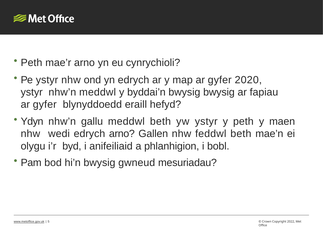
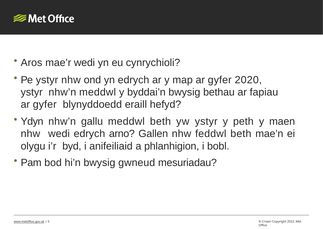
Peth at (31, 62): Peth -> Aros
mae’r arno: arno -> wedi
bwysig bwysig: bwysig -> bethau
